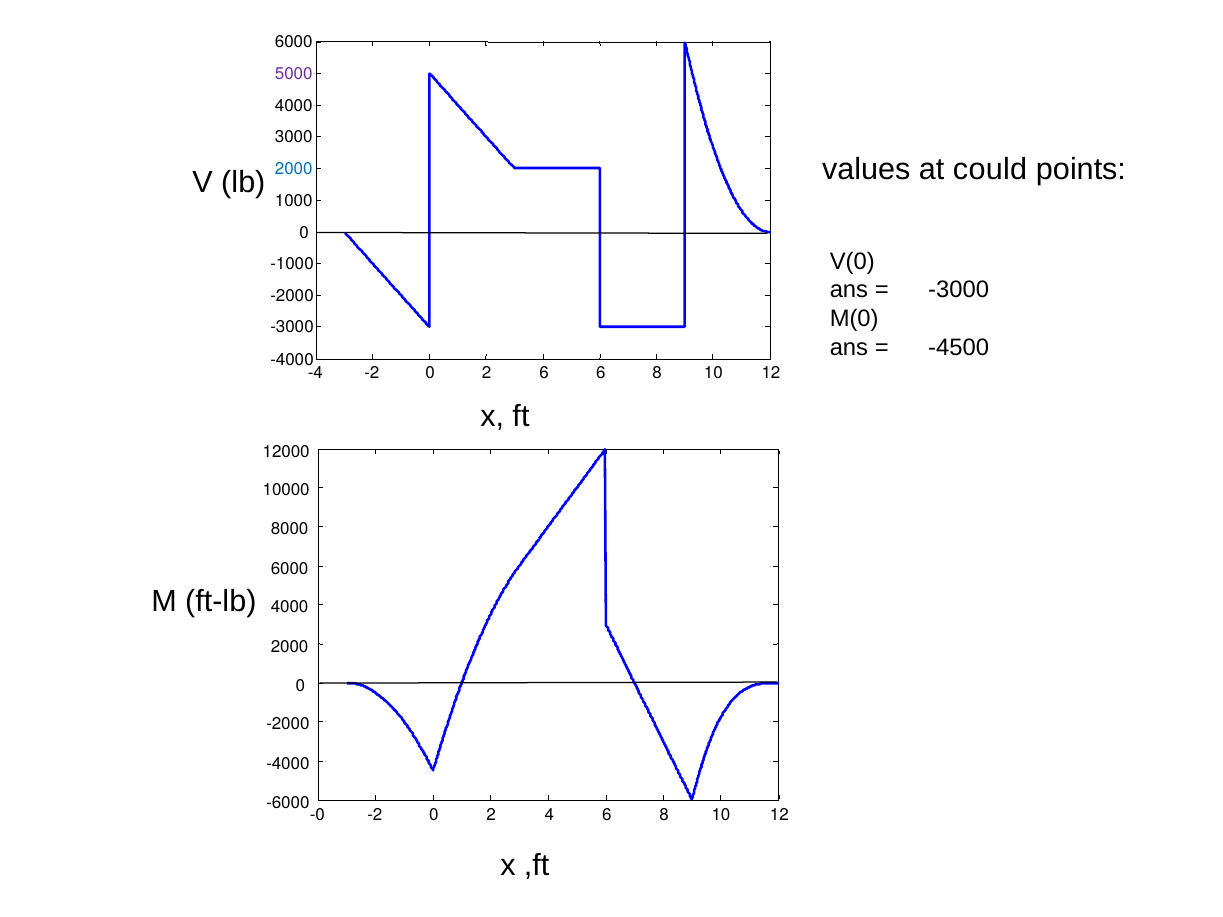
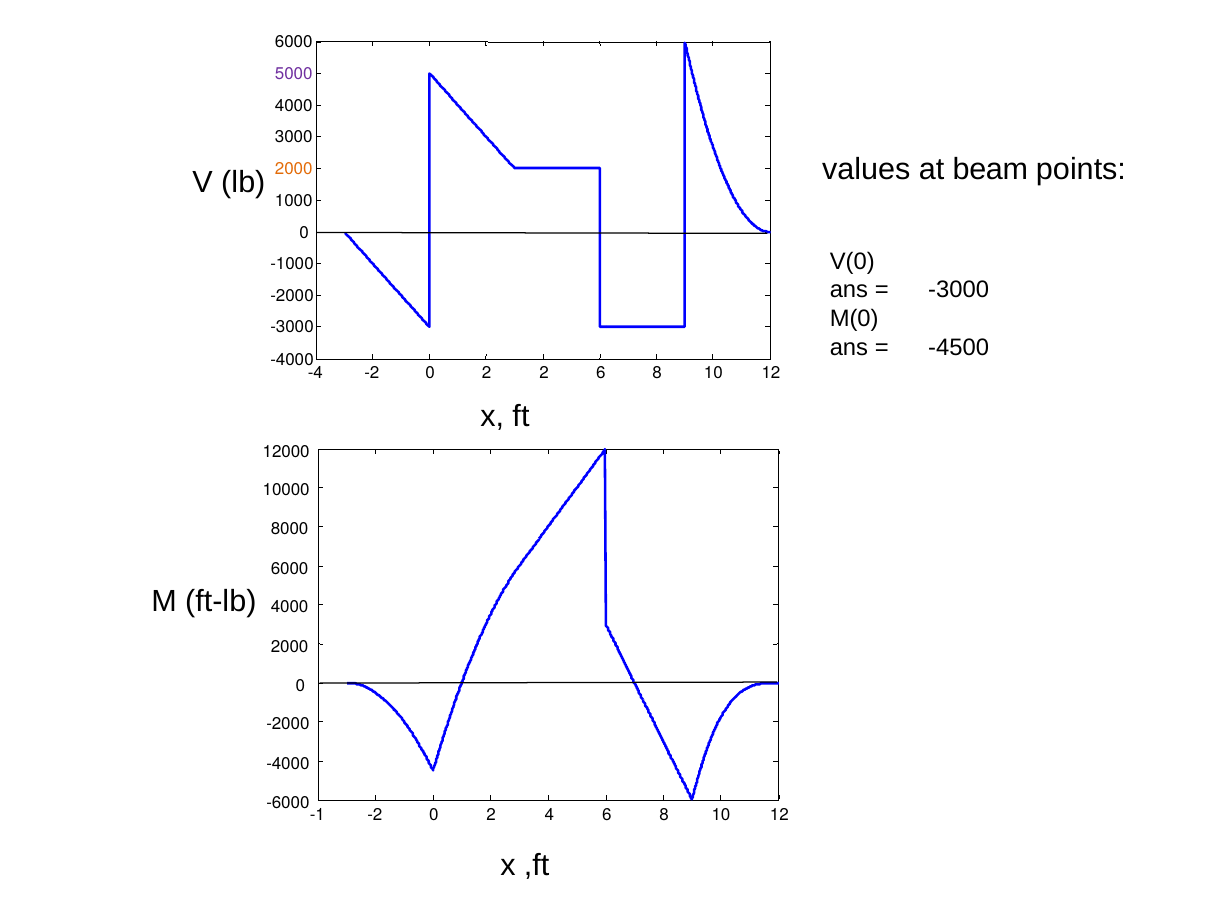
could: could -> beam
2000 at (294, 169) colour: blue -> orange
2 6: 6 -> 2
-0: -0 -> -1
